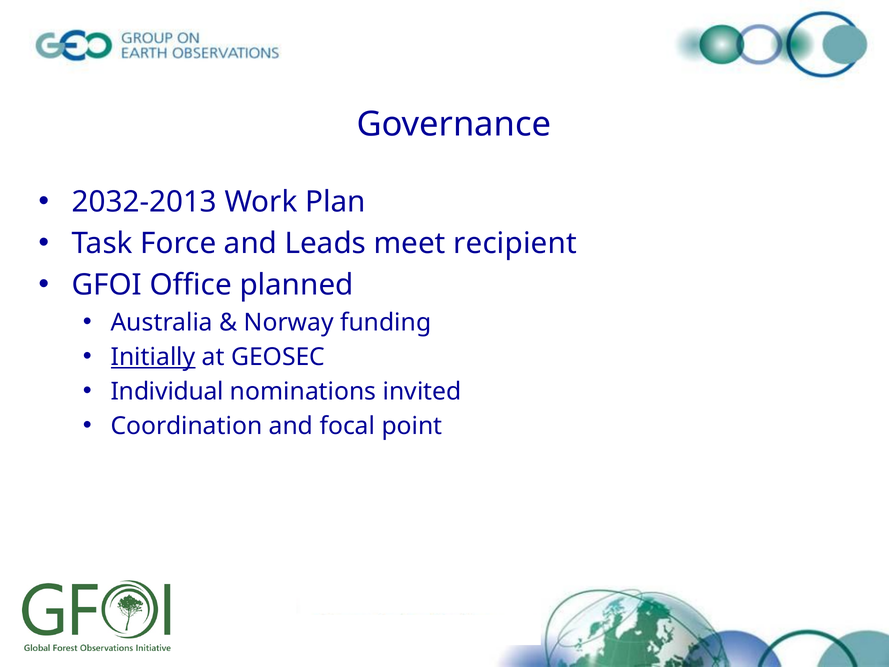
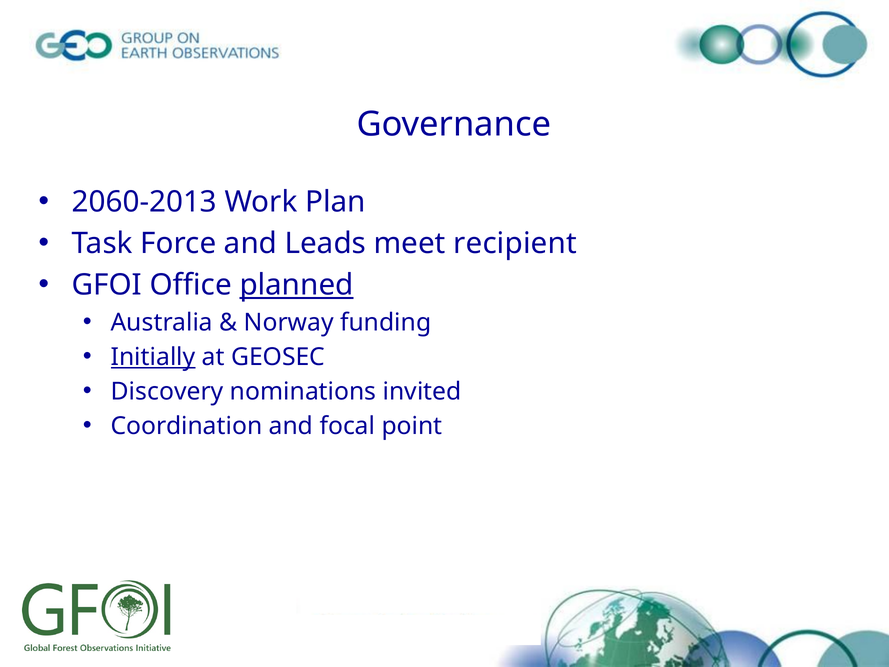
2032-2013: 2032-2013 -> 2060-2013
planned underline: none -> present
Individual: Individual -> Discovery
